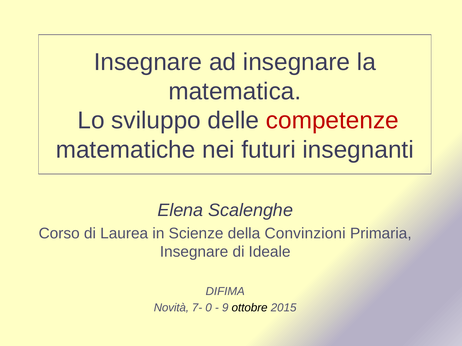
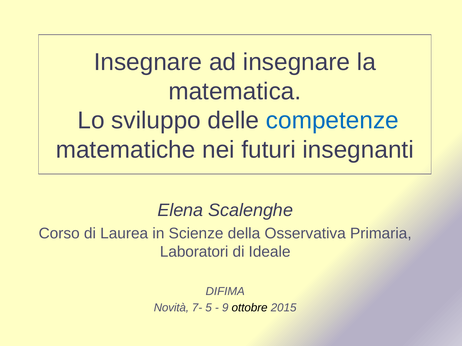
competenze colour: red -> blue
Convinzioni: Convinzioni -> Osservativa
Insegnare at (194, 252): Insegnare -> Laboratori
0: 0 -> 5
